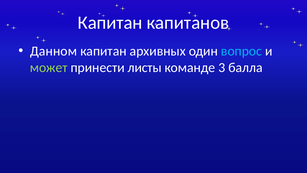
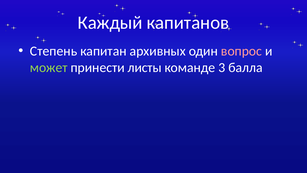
Капитан at (110, 23): Капитан -> Каждый
Данном: Данном -> Степень
вопрос colour: light blue -> pink
